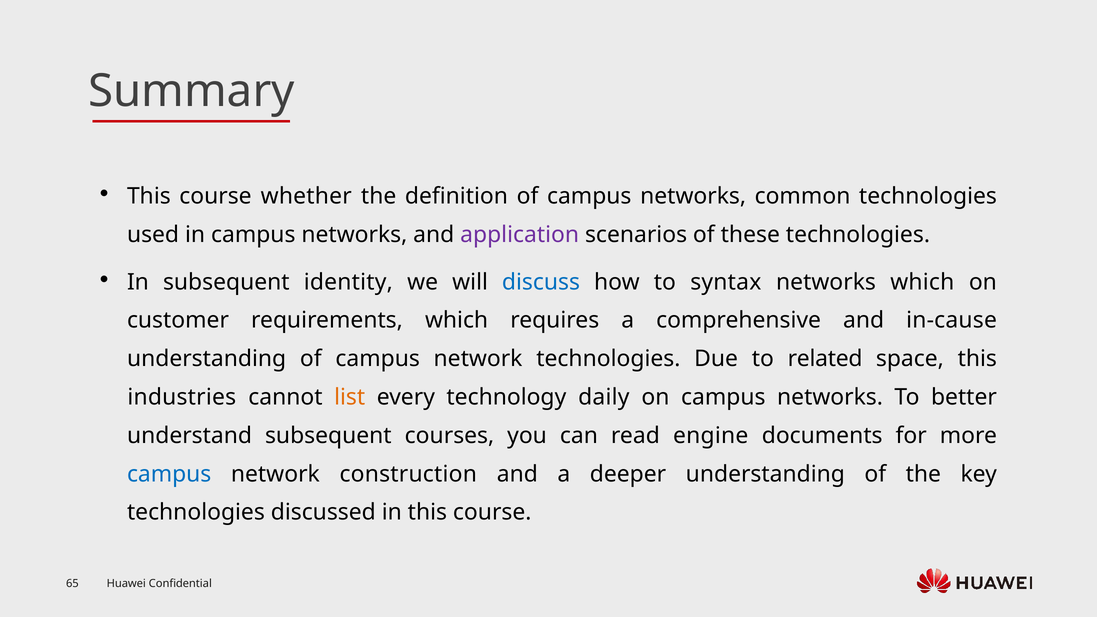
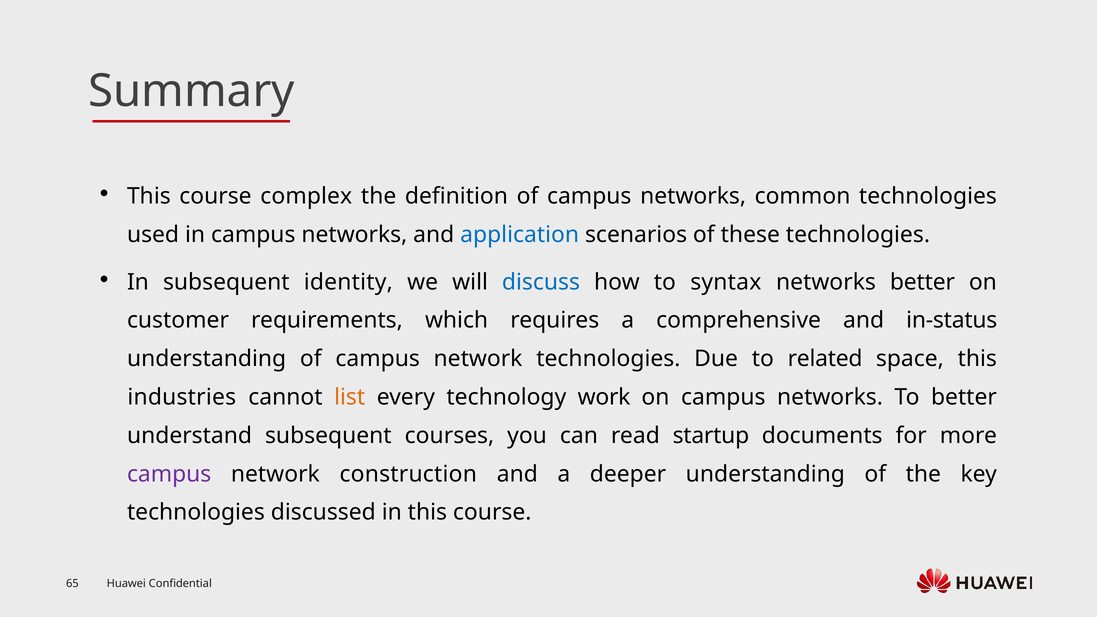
whether: whether -> complex
application colour: purple -> blue
networks which: which -> better
in-cause: in-cause -> in-status
daily: daily -> work
engine: engine -> startup
campus at (169, 474) colour: blue -> purple
